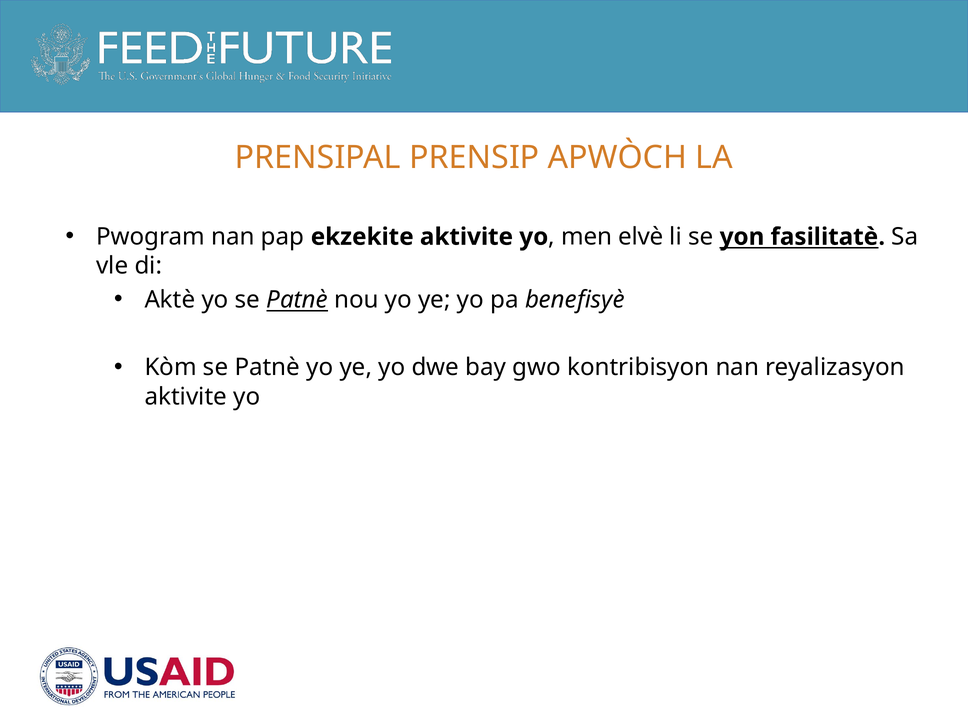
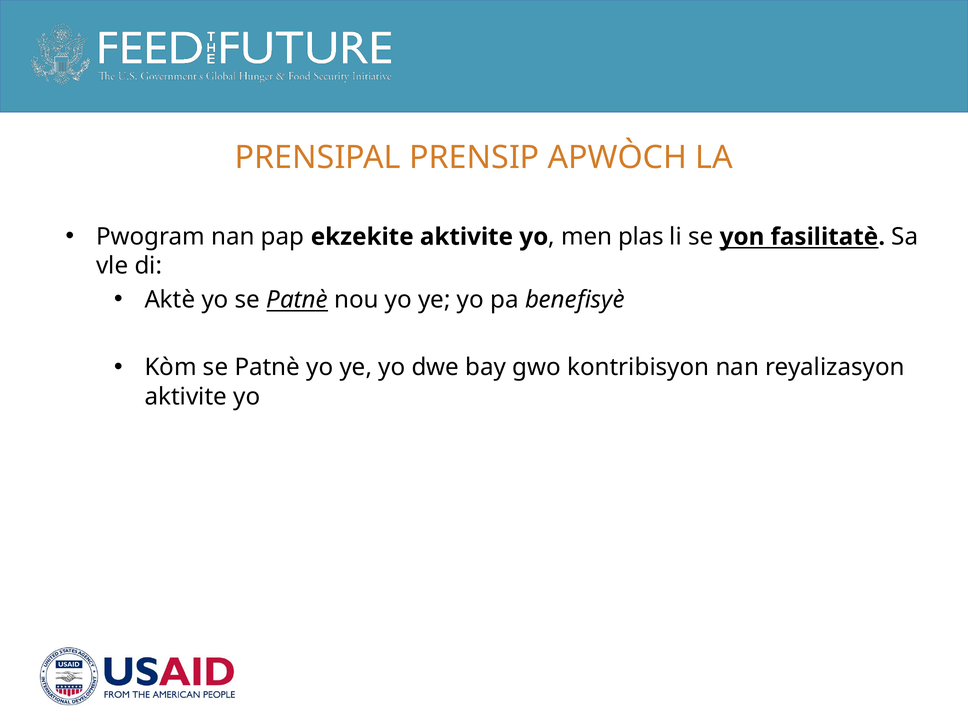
elvè: elvè -> plas
